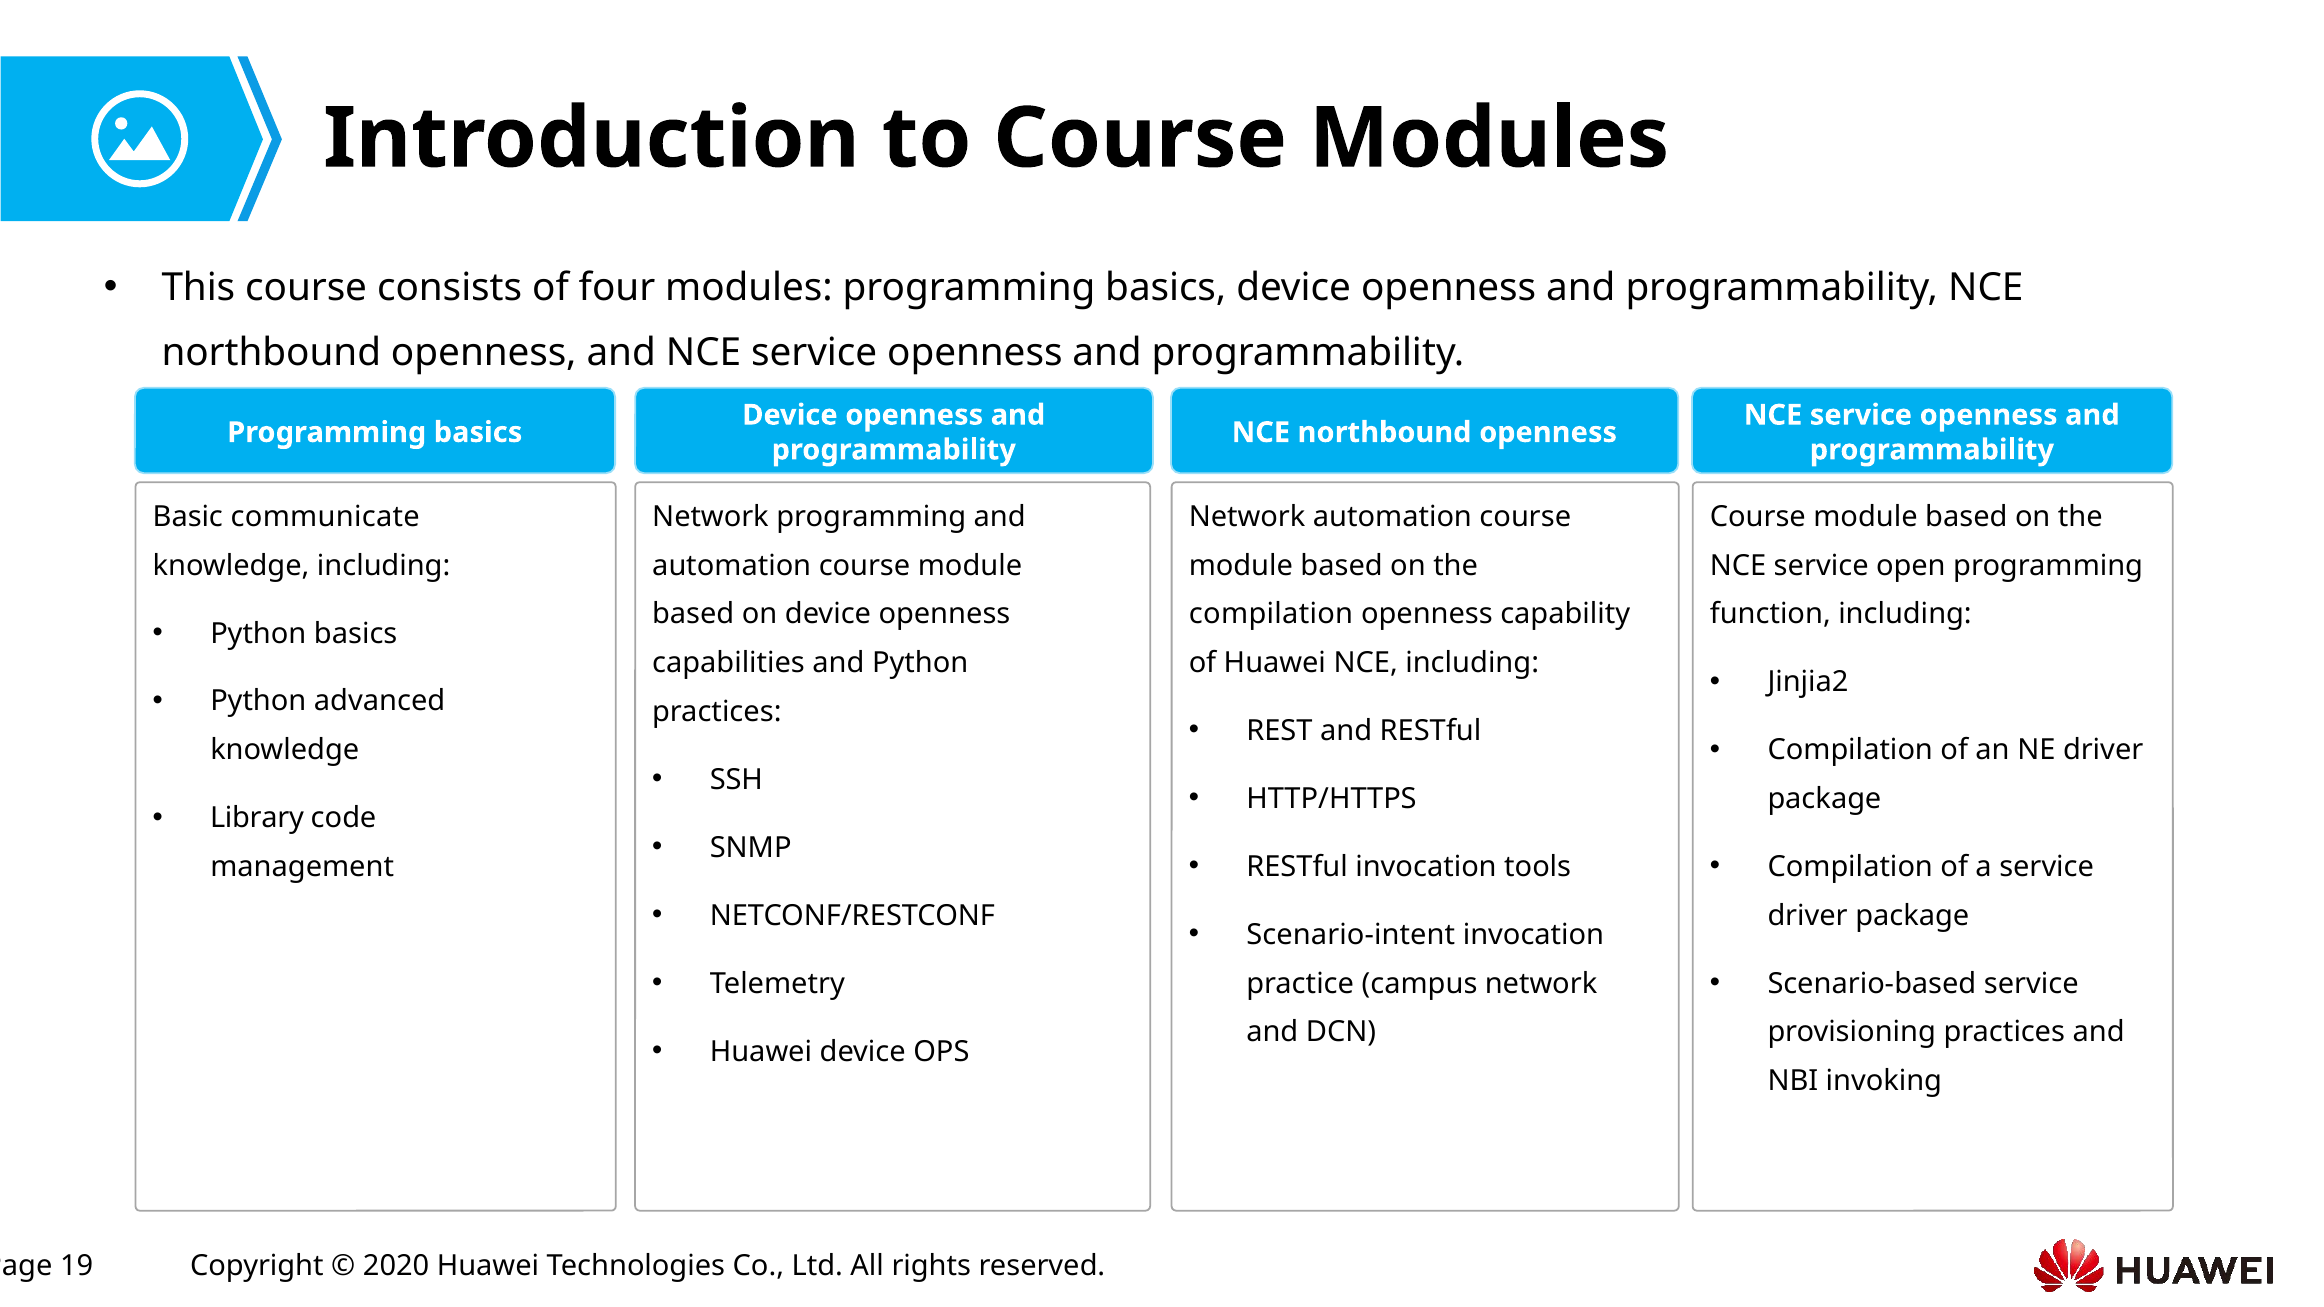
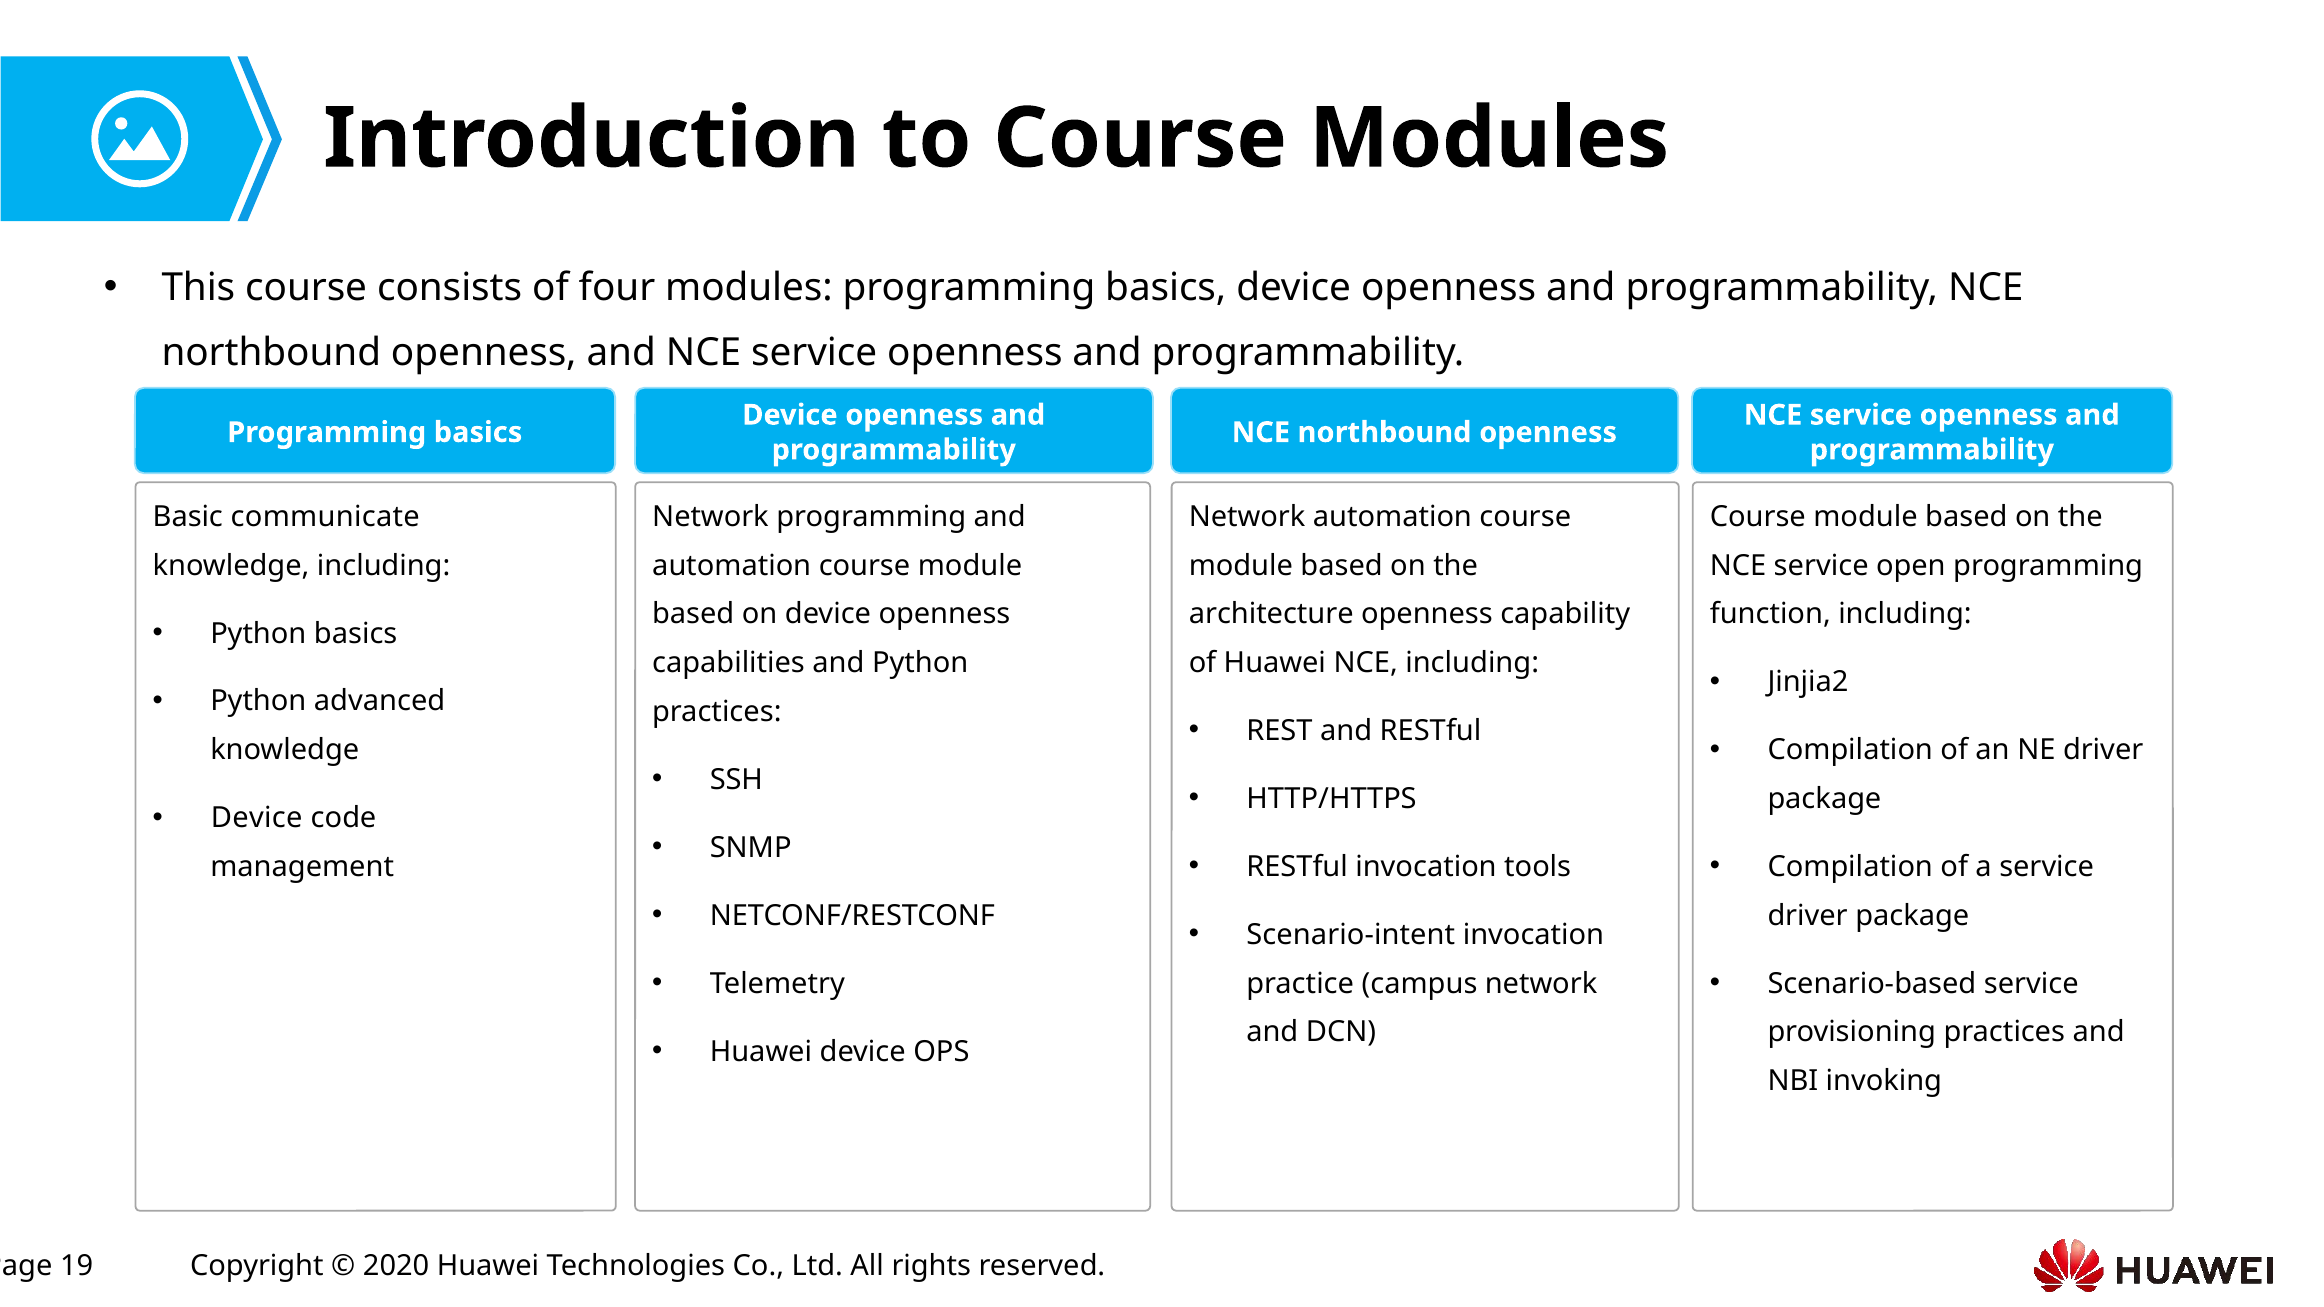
compilation at (1271, 614): compilation -> architecture
Library at (257, 818): Library -> Device
